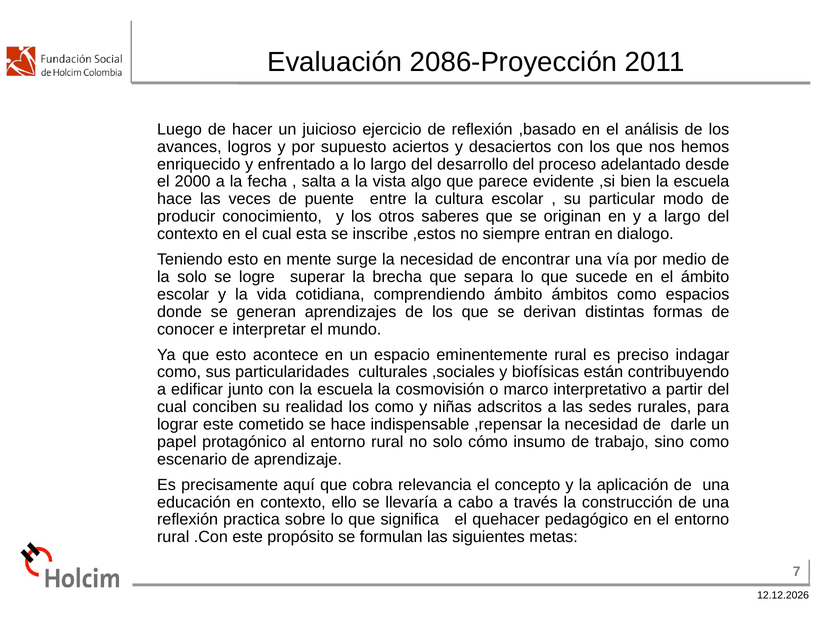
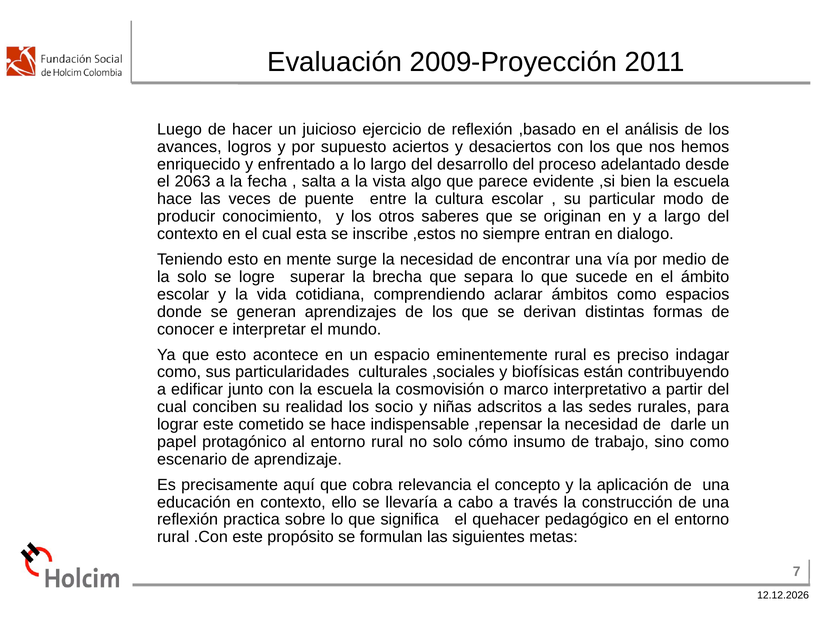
2086-Proyección: 2086-Proyección -> 2009-Proyección
2000: 2000 -> 2063
comprendiendo ámbito: ámbito -> aclarar
los como: como -> socio
